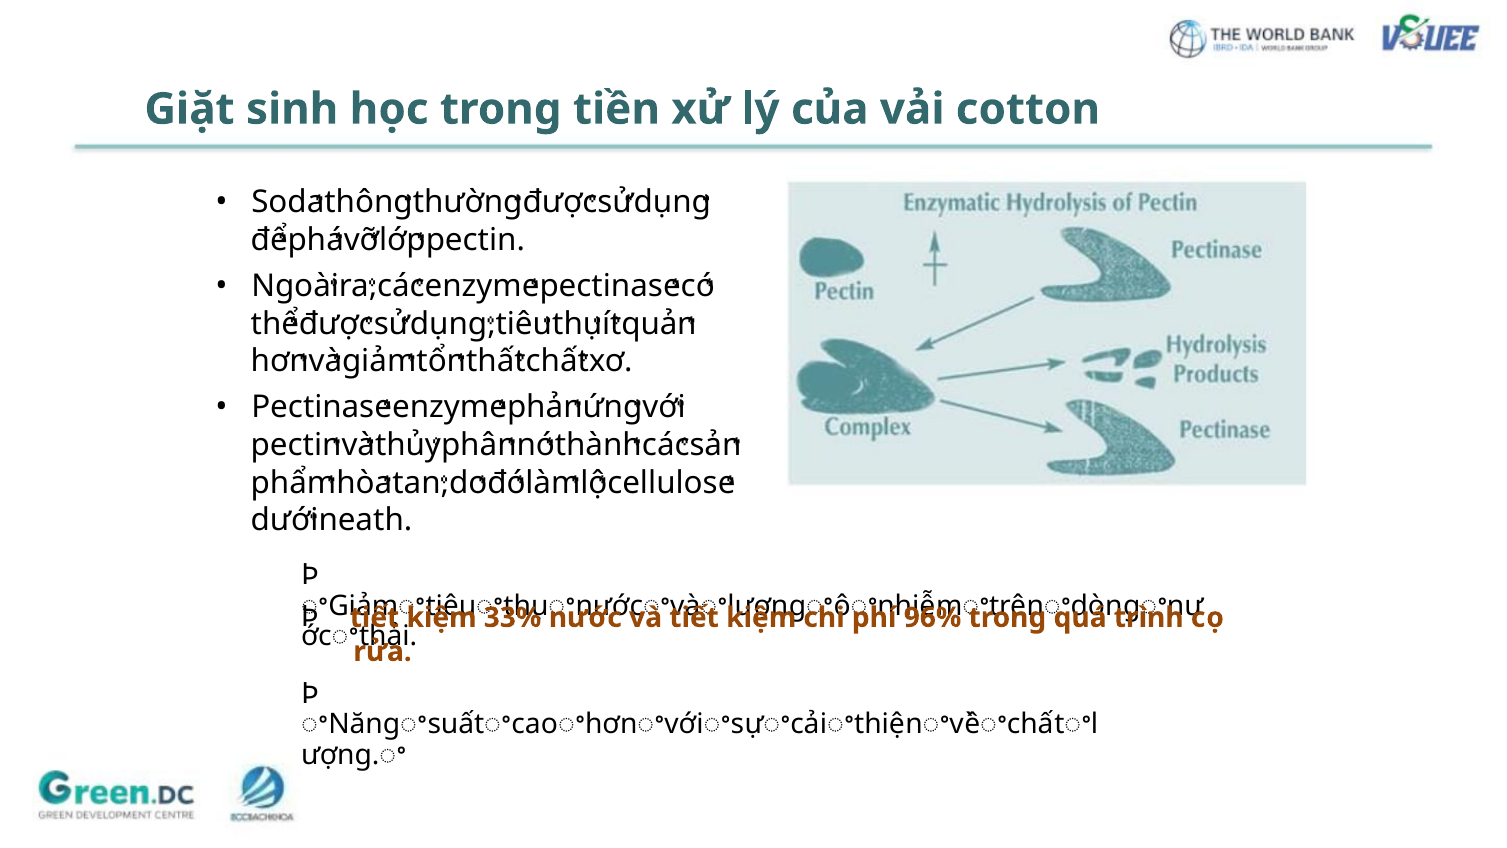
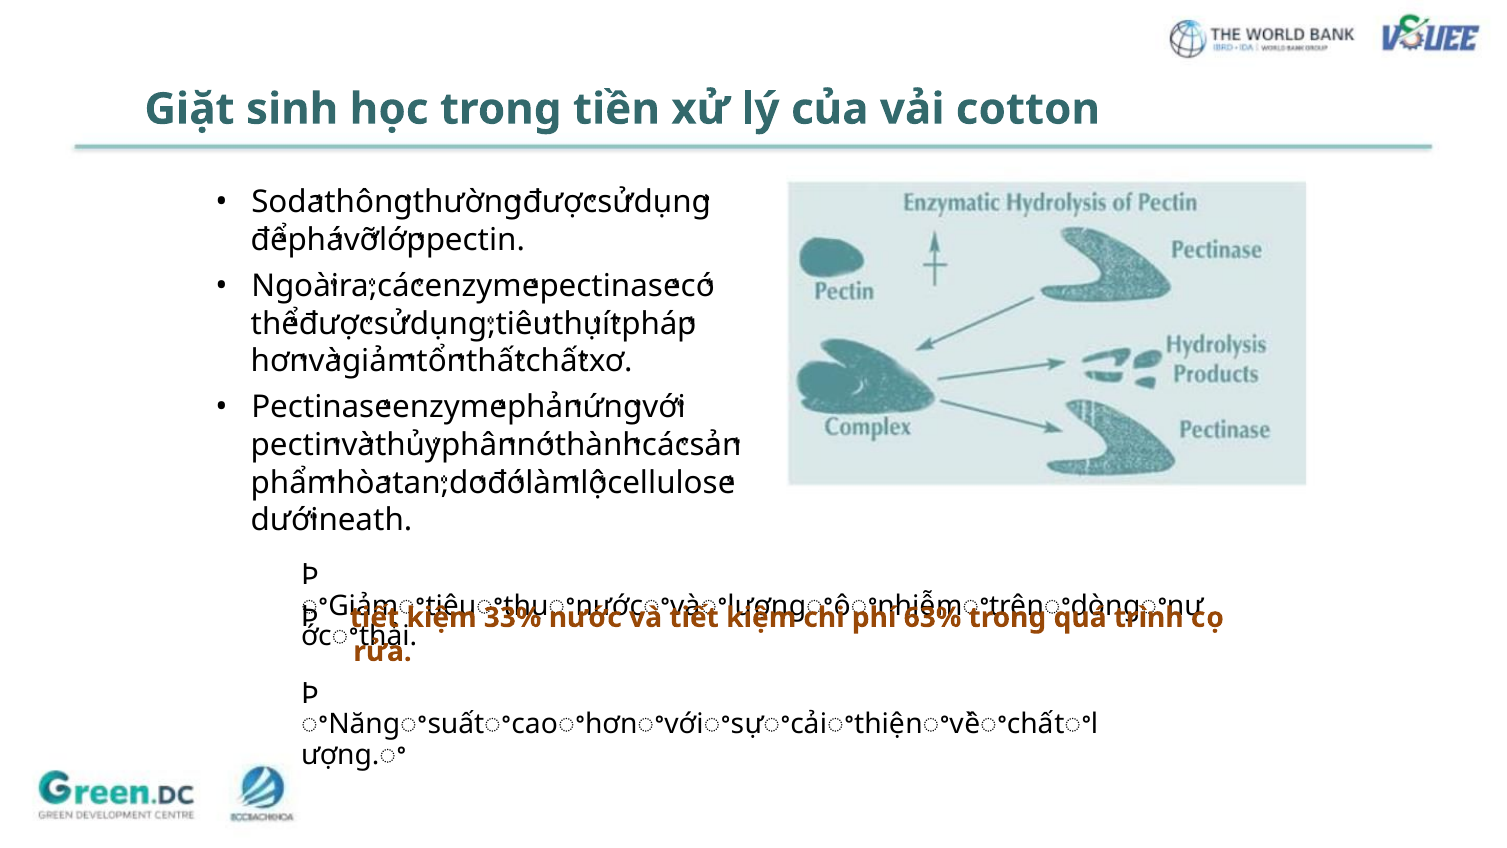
quản: quản -> pháp
96%: 96% -> 63%
